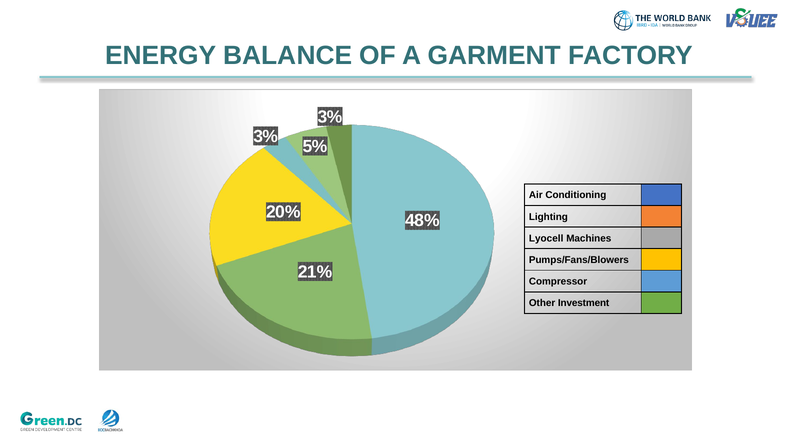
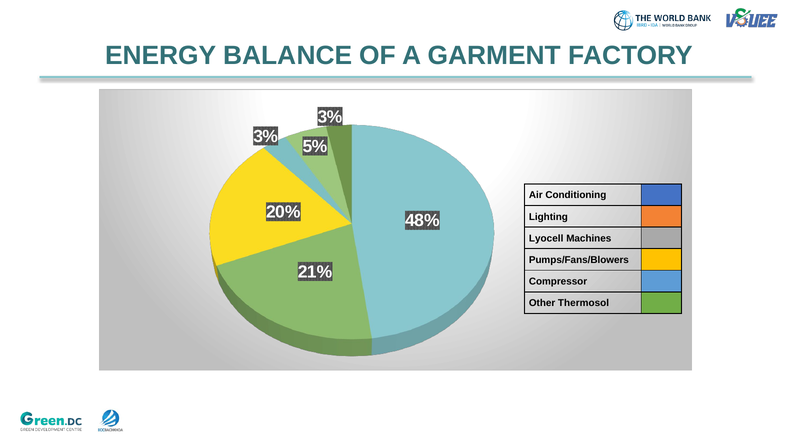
Investment: Investment -> Thermosol
